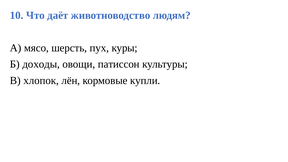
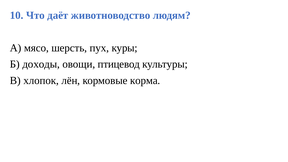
патиссон: патиссон -> птицевод
купли: купли -> корма
